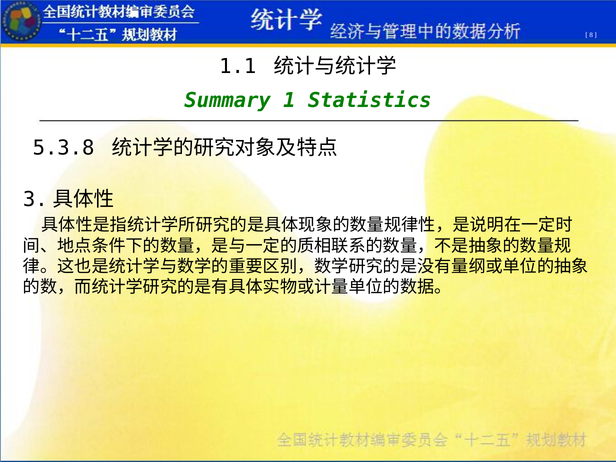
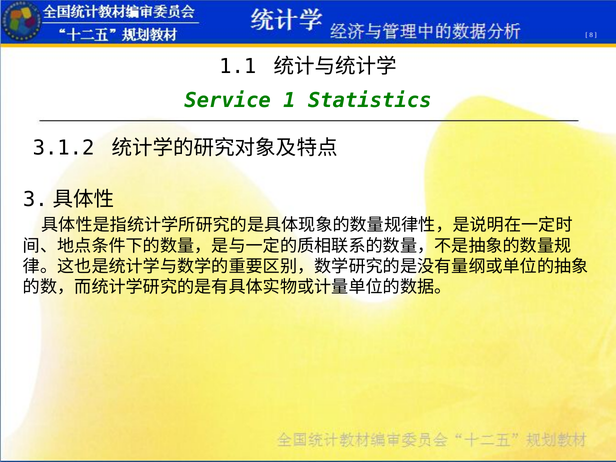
Summary: Summary -> Service
5.3.8: 5.3.8 -> 3.1.2
